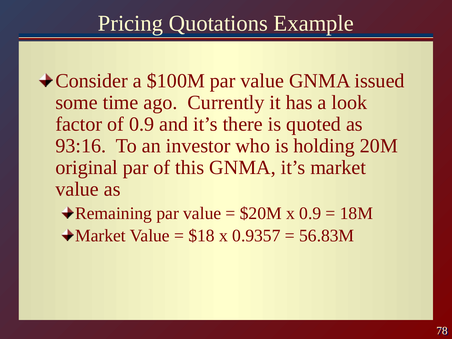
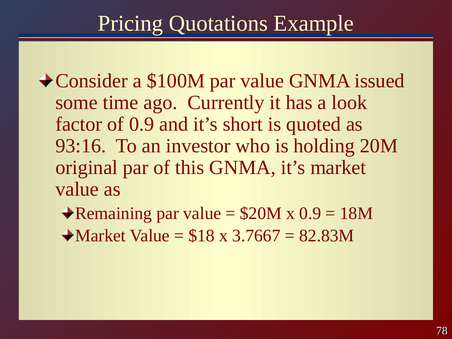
there: there -> short
0.9357: 0.9357 -> 3.7667
56.83M: 56.83M -> 82.83M
